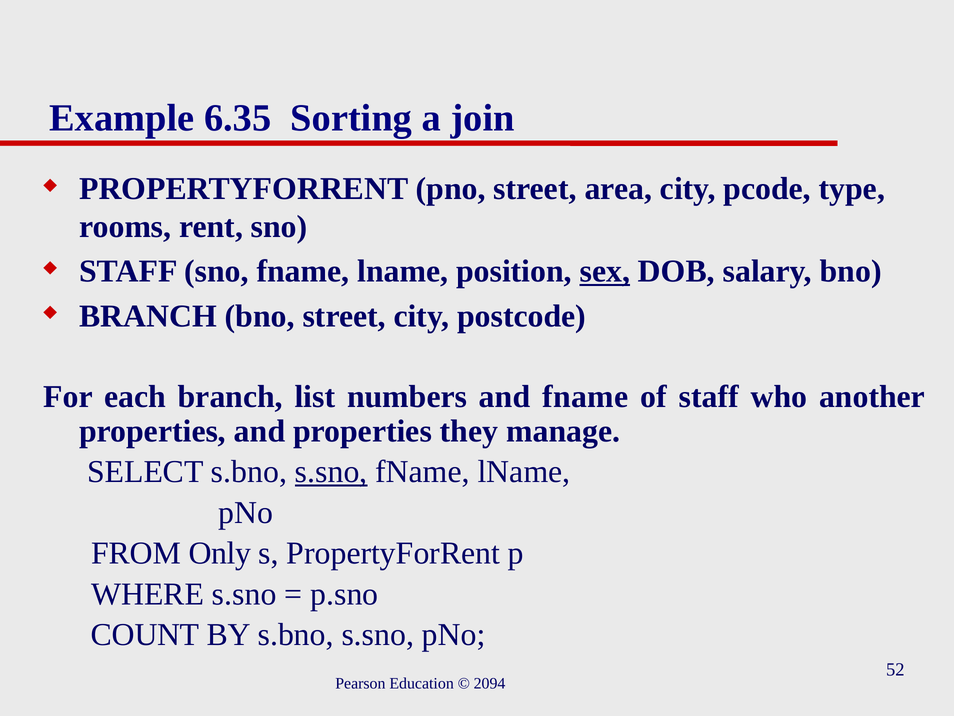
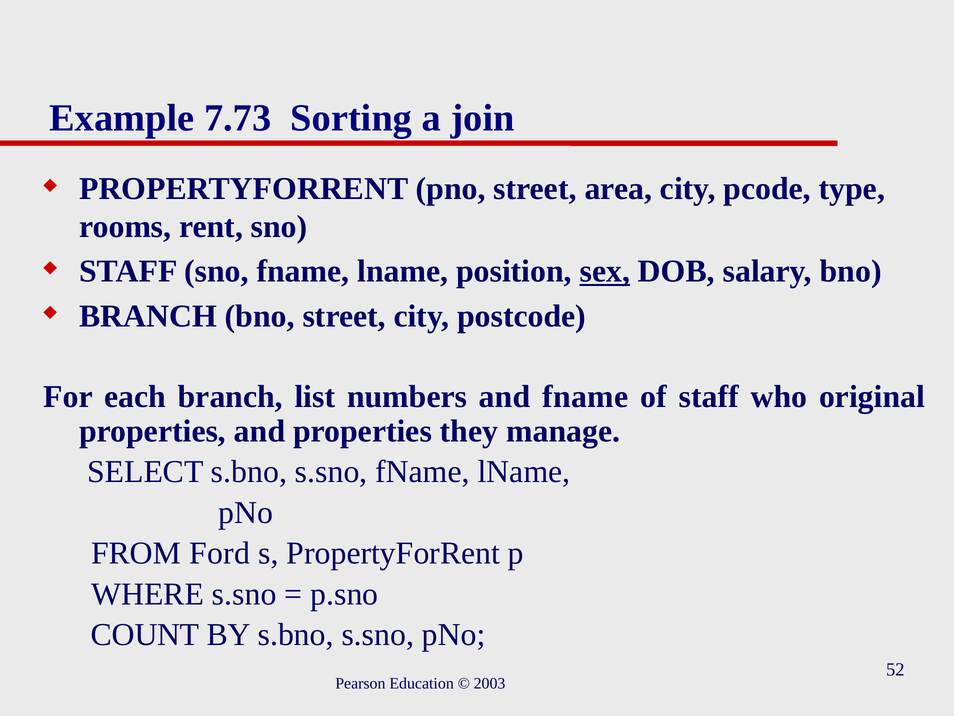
6.35: 6.35 -> 7.73
another: another -> original
s.sno at (331, 472) underline: present -> none
Only: Only -> Ford
2094: 2094 -> 2003
